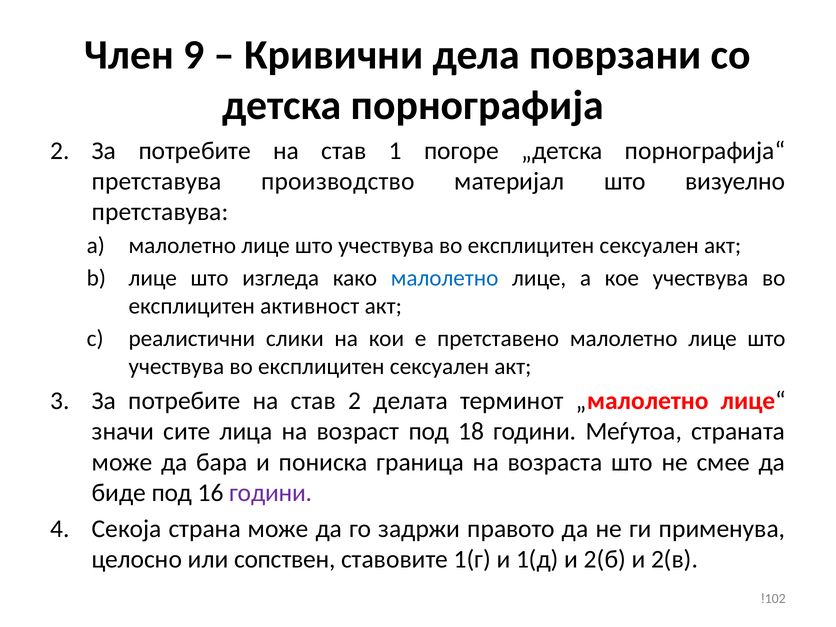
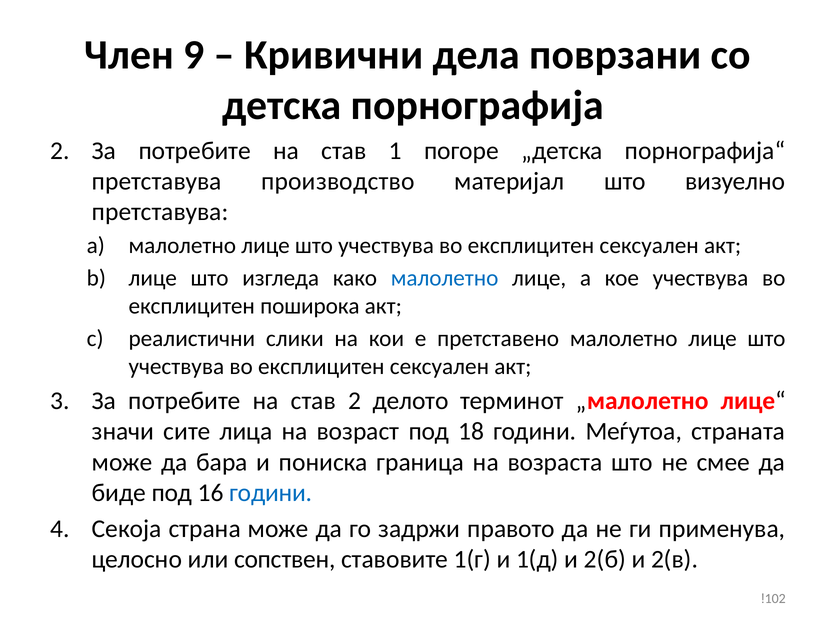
активност: активност -> поширока
делата: делата -> делото
години at (271, 493) colour: purple -> blue
